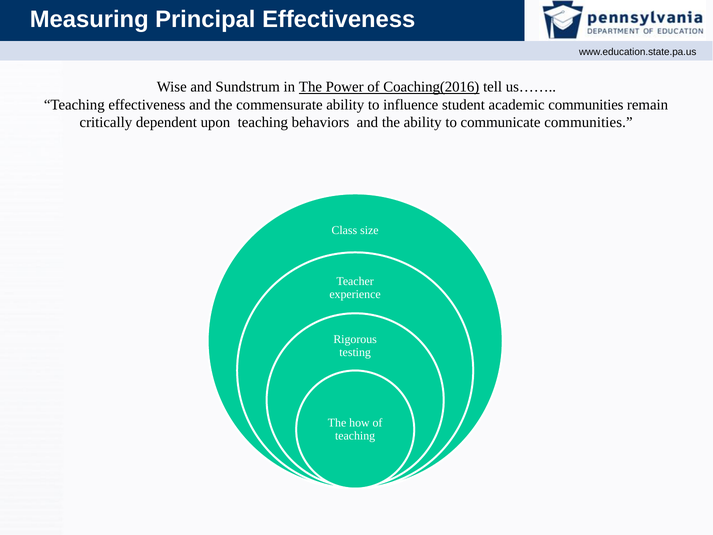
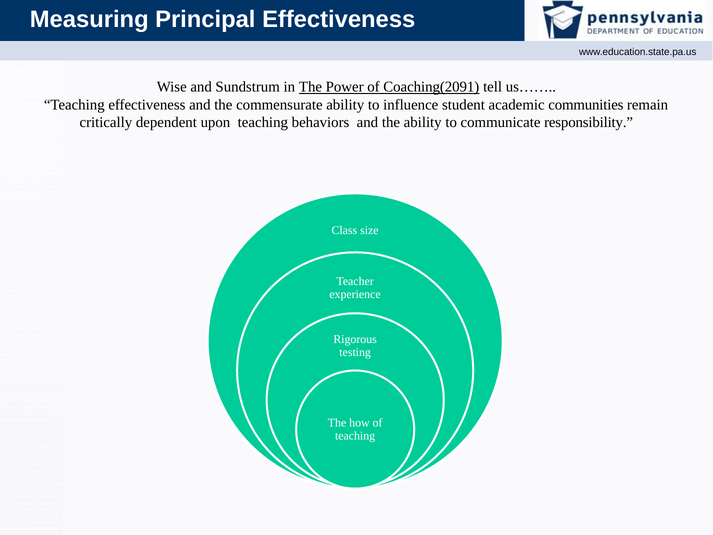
Coaching(2016: Coaching(2016 -> Coaching(2091
communicate communities: communities -> responsibility
